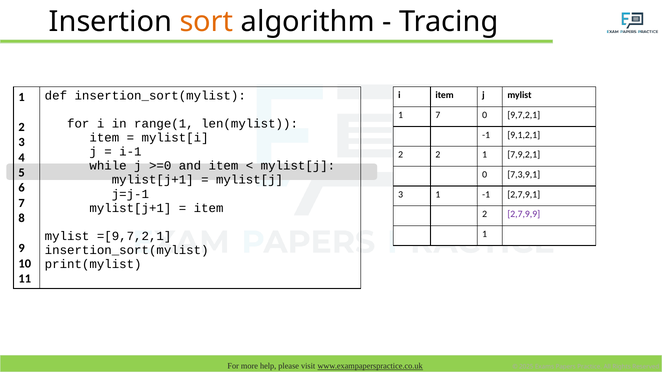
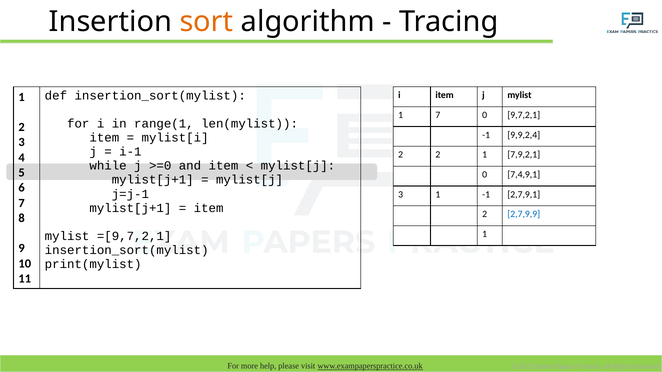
9,1,2,1: 9,1,2,1 -> 9,9,2,4
7,3,9,1: 7,3,9,1 -> 7,4,9,1
2,7,9,9 colour: purple -> blue
